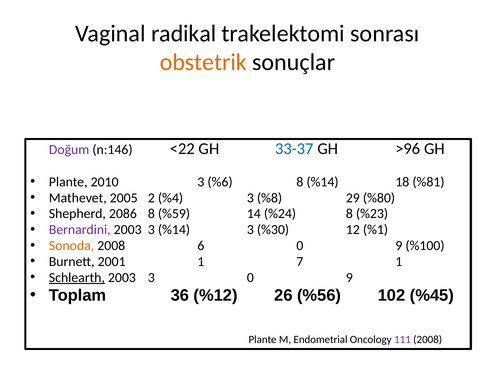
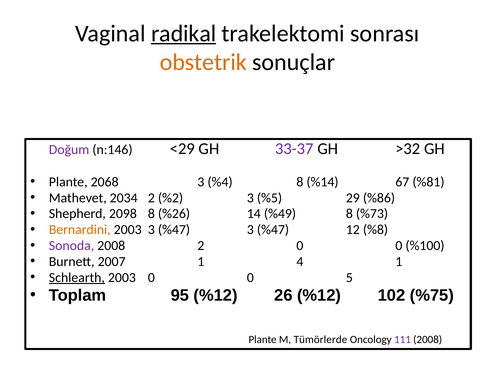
radikal underline: none -> present
<22: <22 -> <29
33-37 colour: blue -> purple
>96: >96 -> >32
2010: 2010 -> 2068
%6: %6 -> %4
18: 18 -> 67
2005: 2005 -> 2034
%4: %4 -> %2
%8: %8 -> %5
%80: %80 -> %86
2086: 2086 -> 2098
%59: %59 -> %26
%24: %24 -> %49
%23: %23 -> %73
Bernardini colour: purple -> orange
2003 3 %14: %14 -> %47
%30 at (273, 230): %30 -> %47
%1: %1 -> %8
Sonoda colour: orange -> purple
2008 6: 6 -> 2
9 at (399, 246): 9 -> 0
2001: 2001 -> 2007
7: 7 -> 4
3 at (151, 278): 3 -> 0
9 at (349, 278): 9 -> 5
36: 36 -> 95
26 %56: %56 -> %12
%45: %45 -> %75
Endometrial: Endometrial -> Tümörlerde
